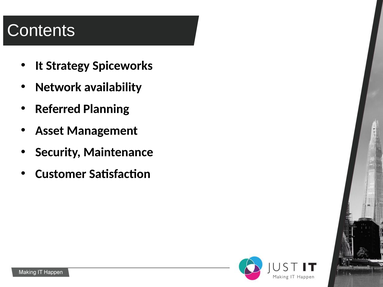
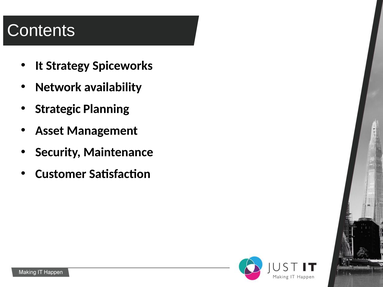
Referred: Referred -> Strategic
